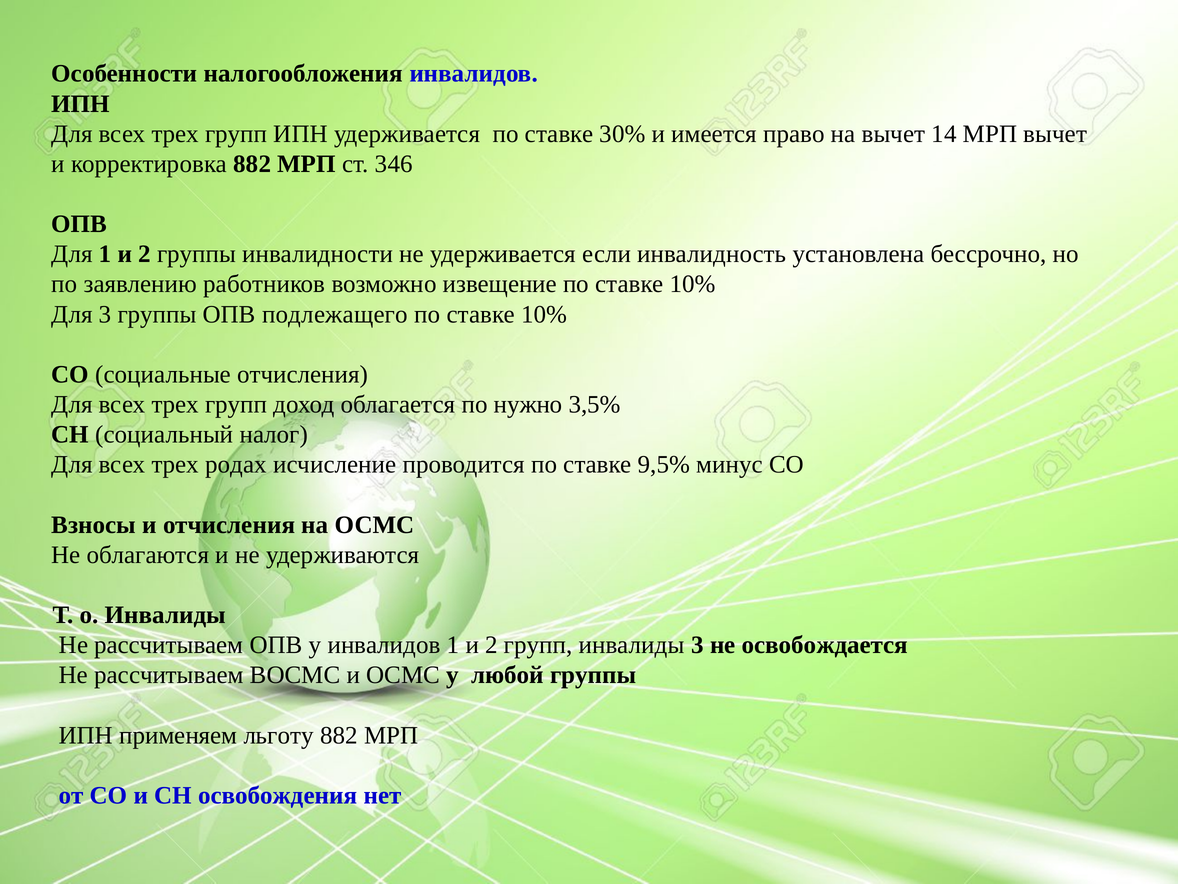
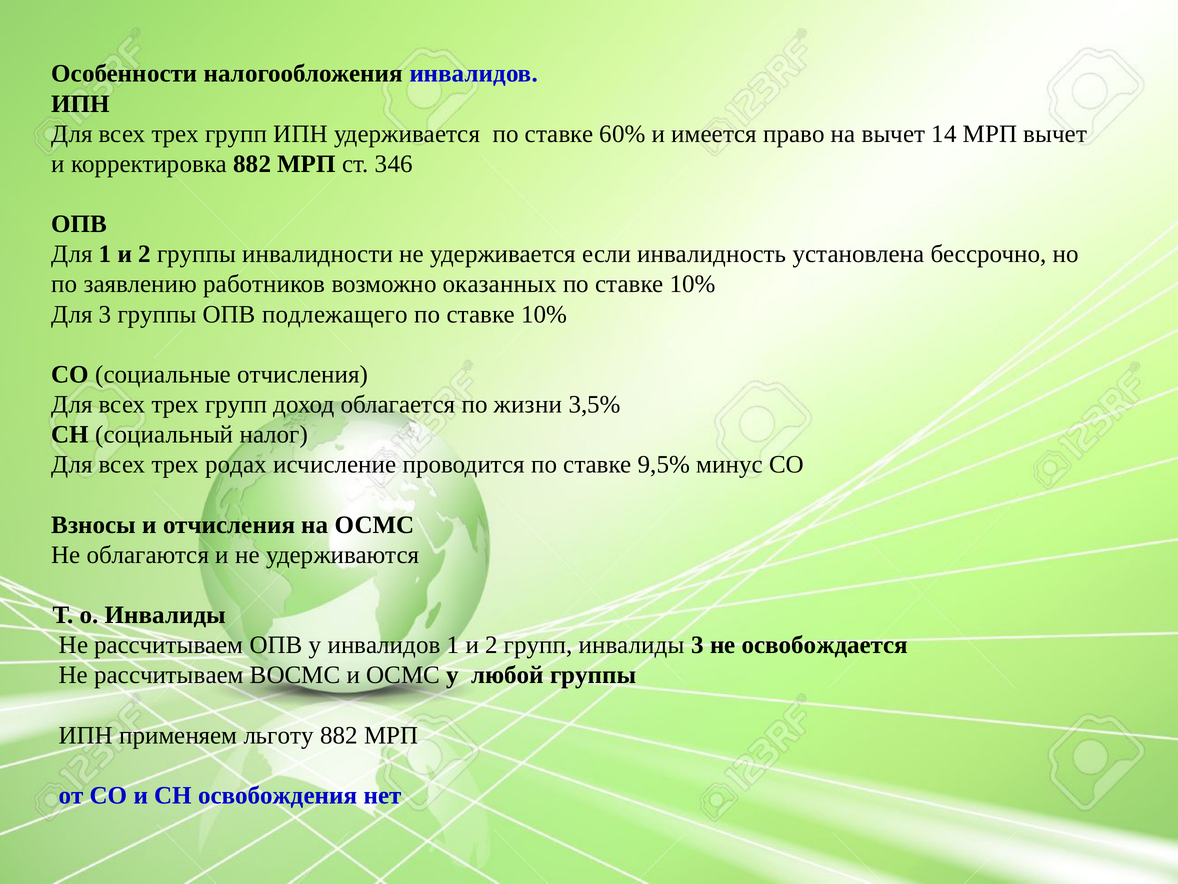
30%: 30% -> 60%
извещение: извещение -> оказанных
нужно: нужно -> жизни
